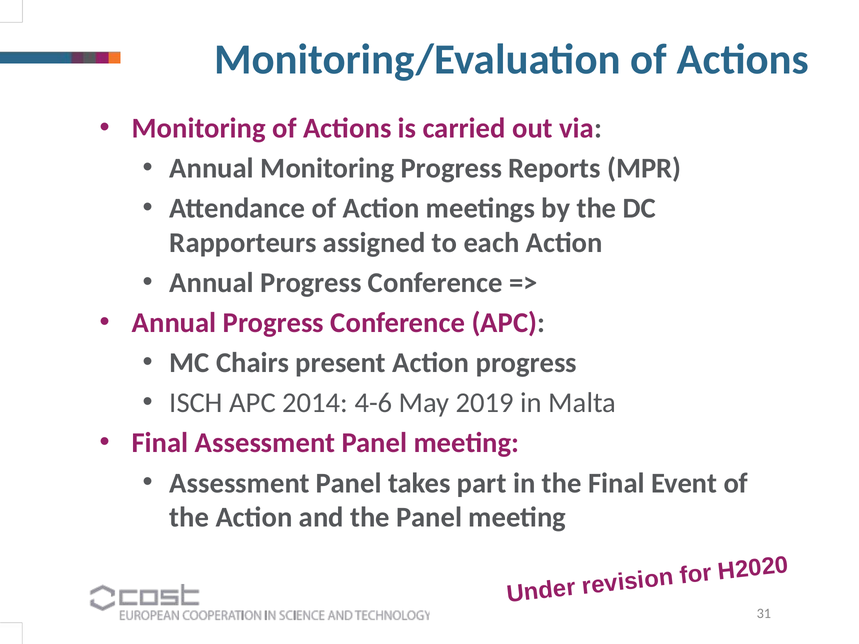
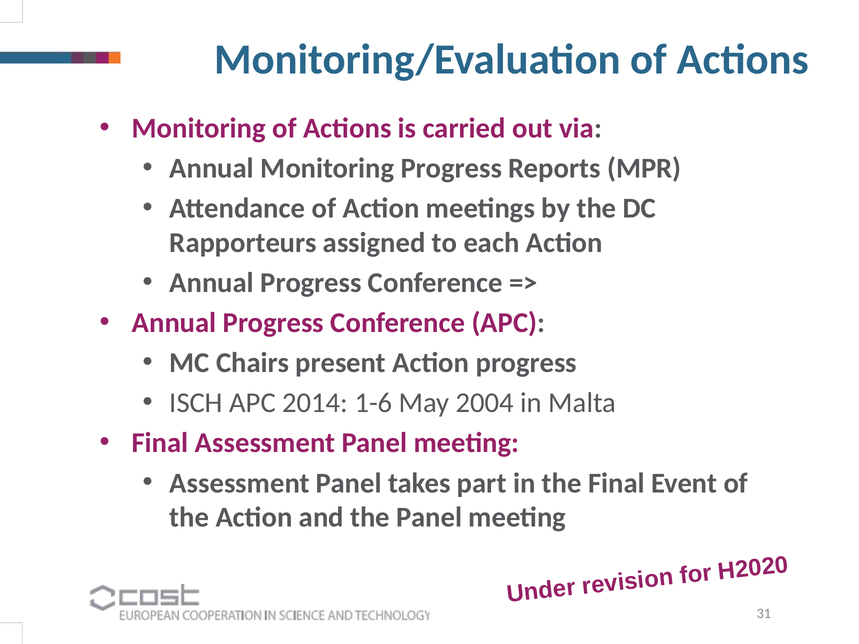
4-6: 4-6 -> 1-6
2019: 2019 -> 2004
